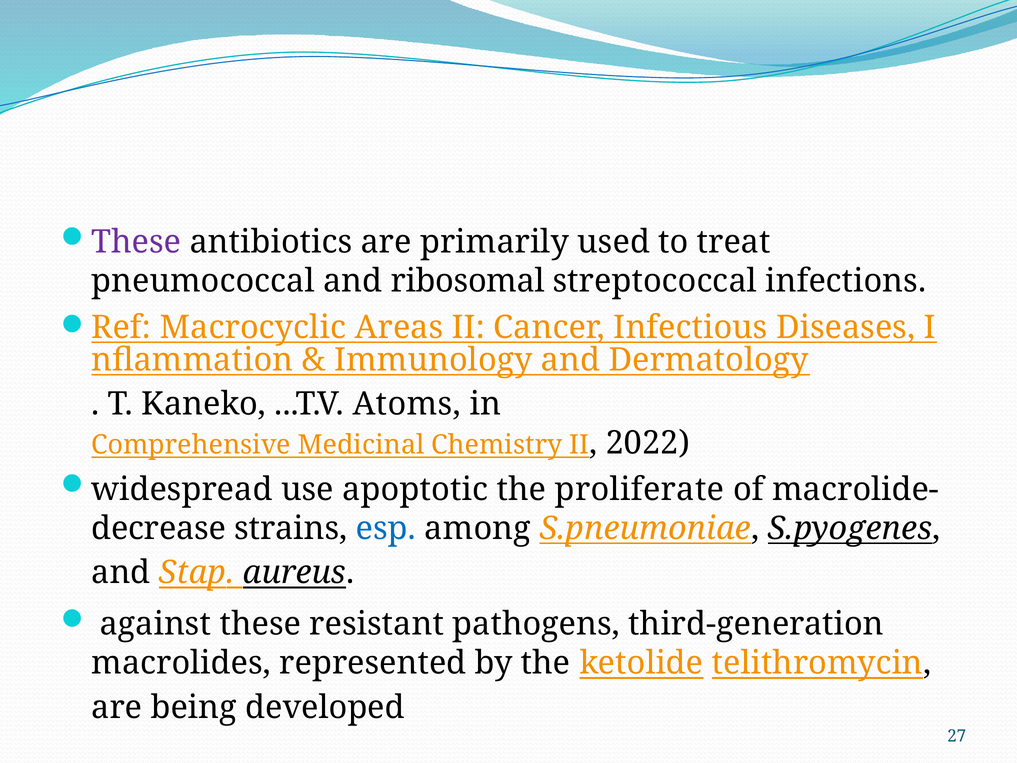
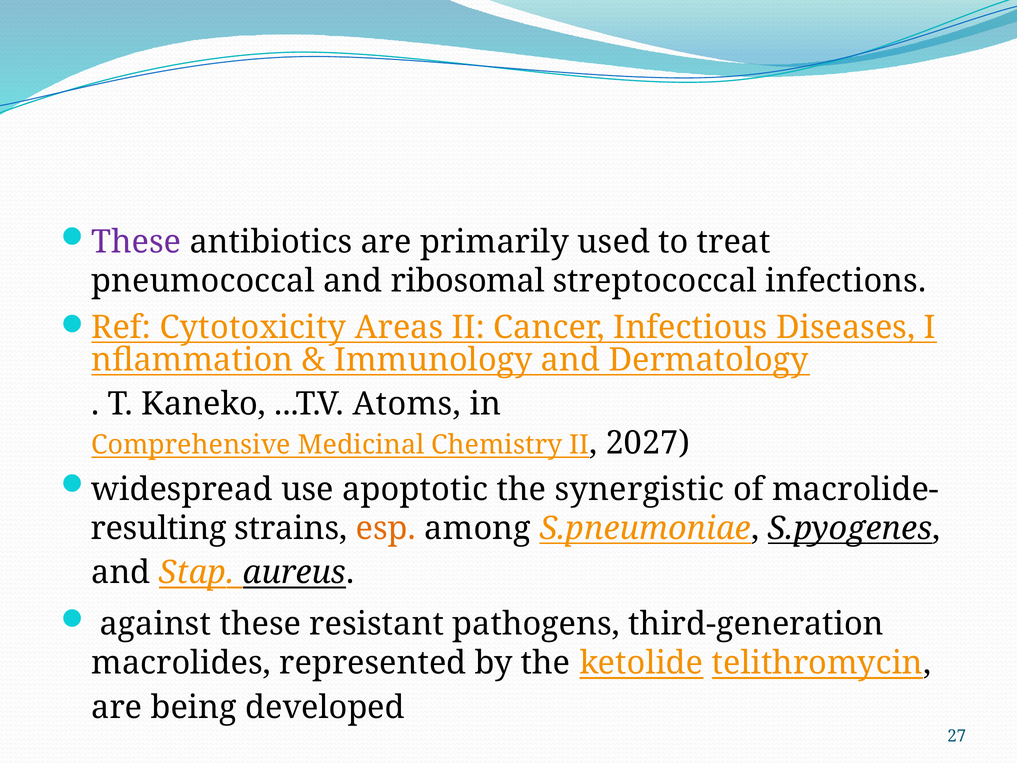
Macrocyclic: Macrocyclic -> Cytotoxicity
2022: 2022 -> 2027
proliferate: proliferate -> synergistic
decrease: decrease -> resulting
esp colour: blue -> orange
